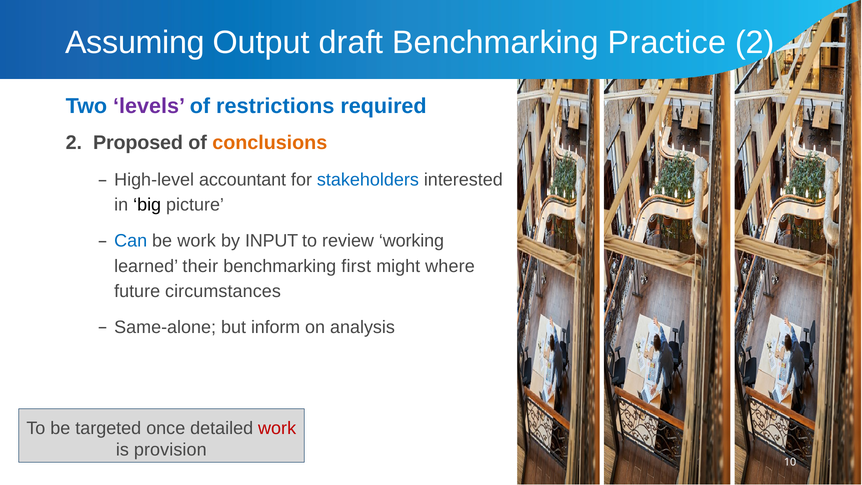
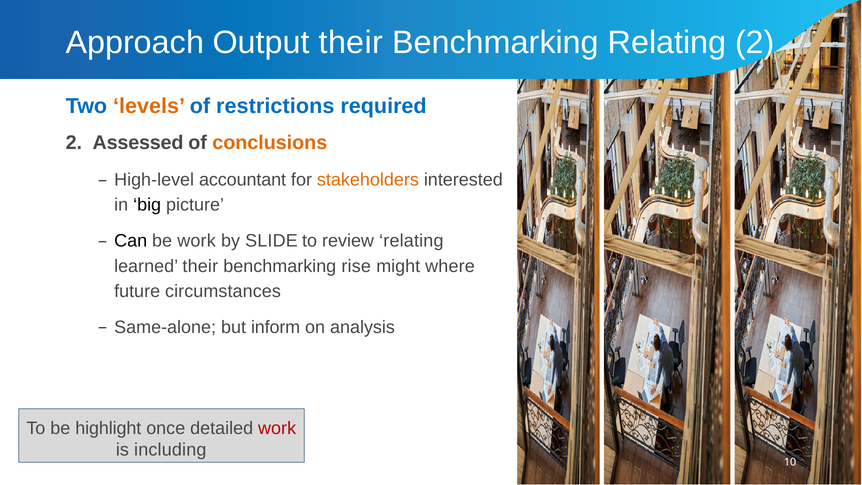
Assuming: Assuming -> Approach
Output draft: draft -> their
Benchmarking Practice: Practice -> Relating
levels colour: purple -> orange
Proposed: Proposed -> Assessed
stakeholders colour: blue -> orange
Can colour: blue -> black
INPUT: INPUT -> SLIDE
review working: working -> relating
first: first -> rise
targeted: targeted -> highlight
provision: provision -> including
